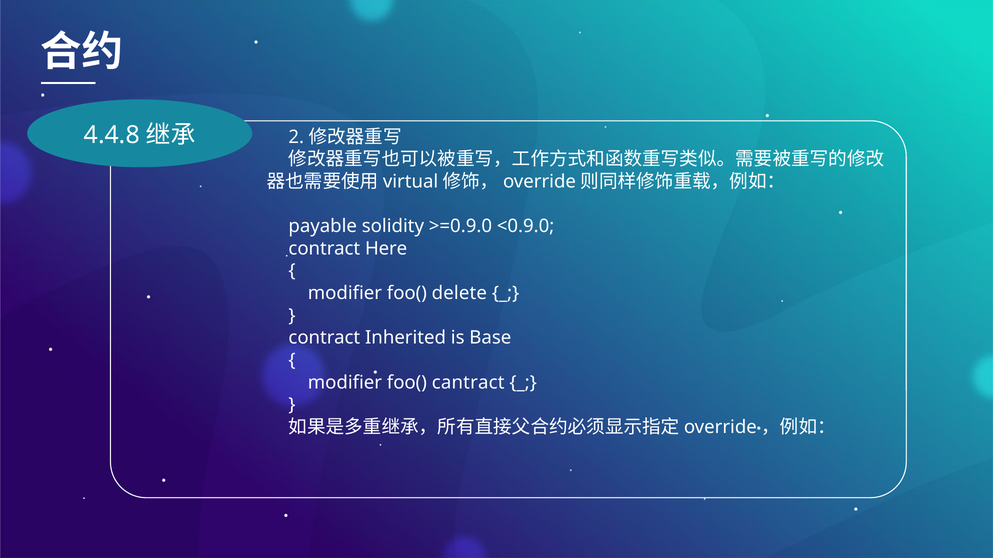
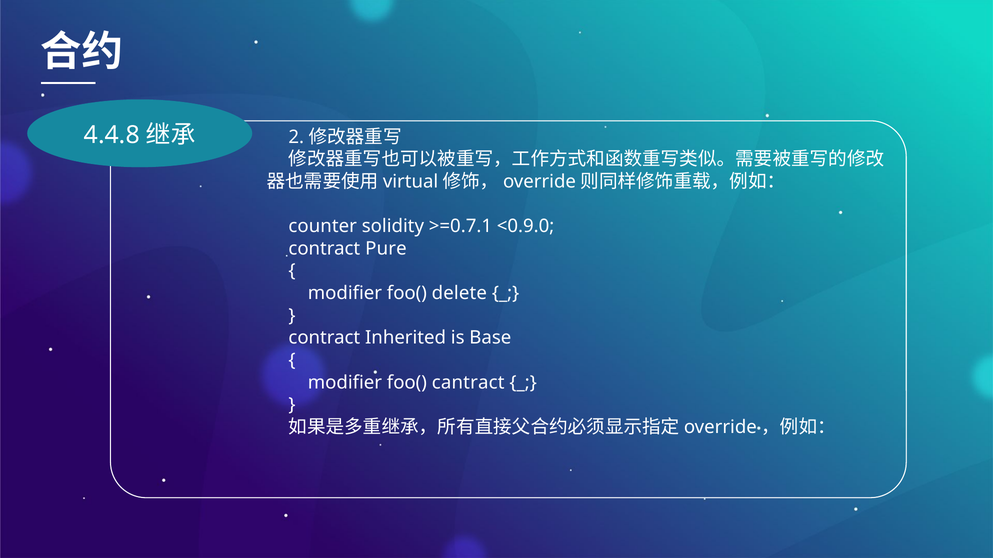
payable: payable -> counter
>=0.9.0: >=0.9.0 -> >=0.7.1
Here: Here -> Pure
